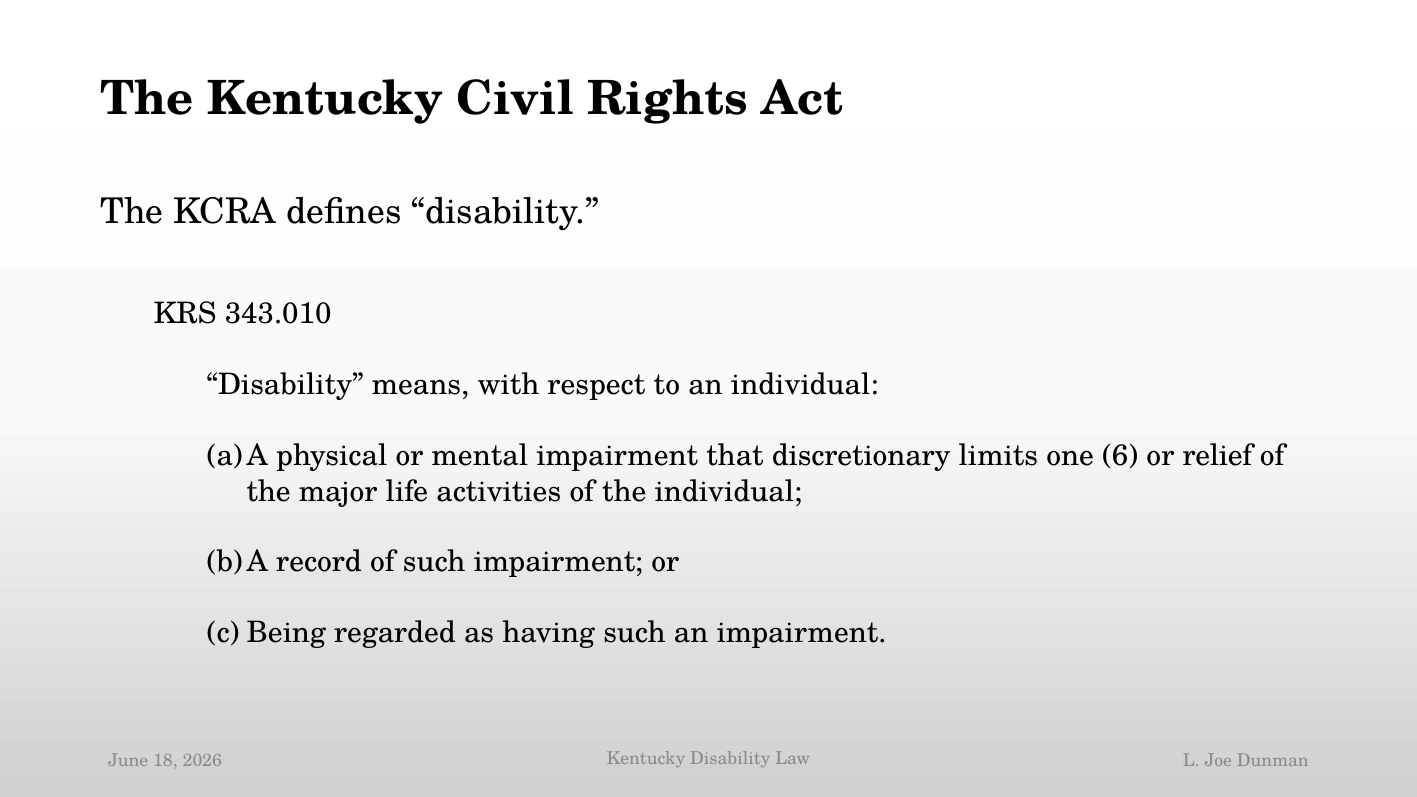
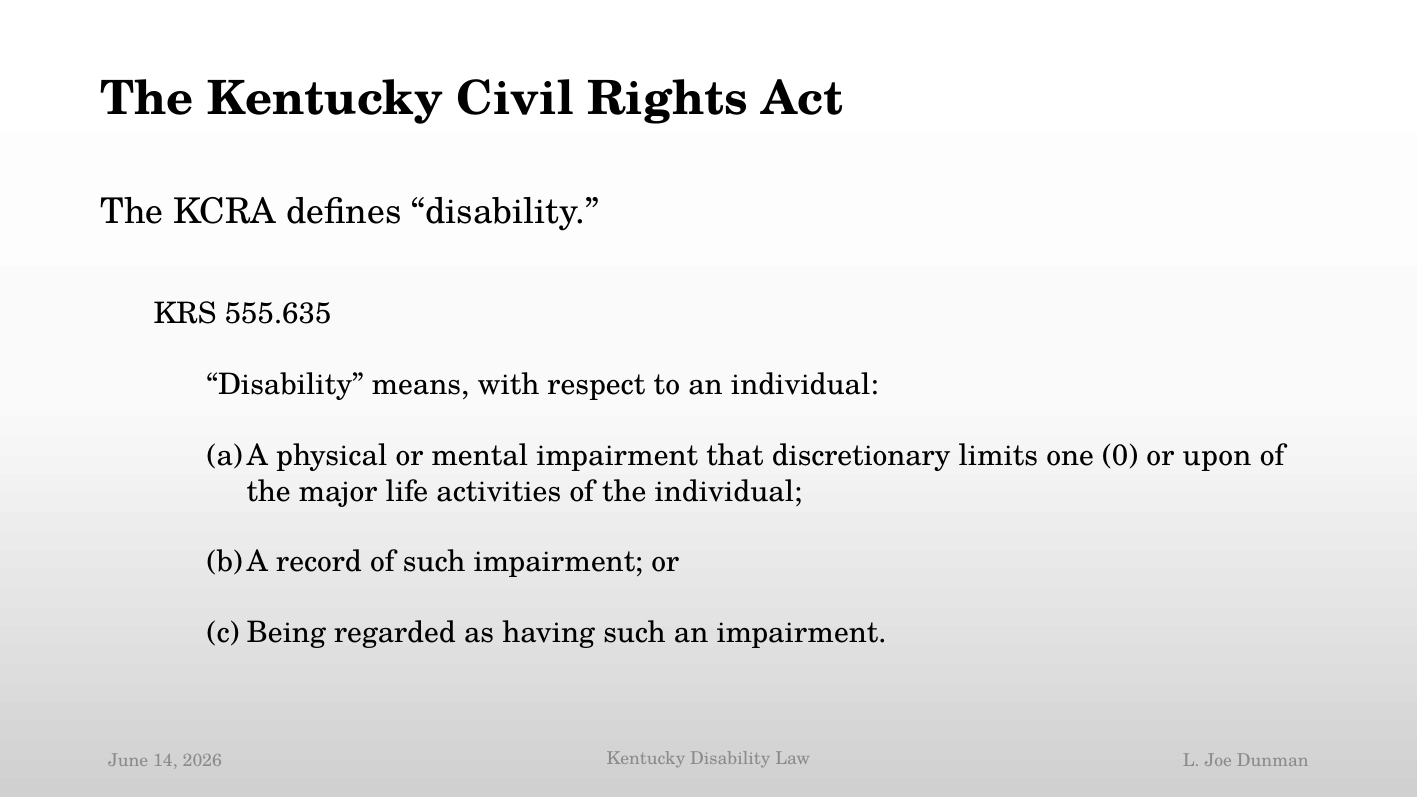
343.010: 343.010 -> 555.635
6: 6 -> 0
relief: relief -> upon
18: 18 -> 14
